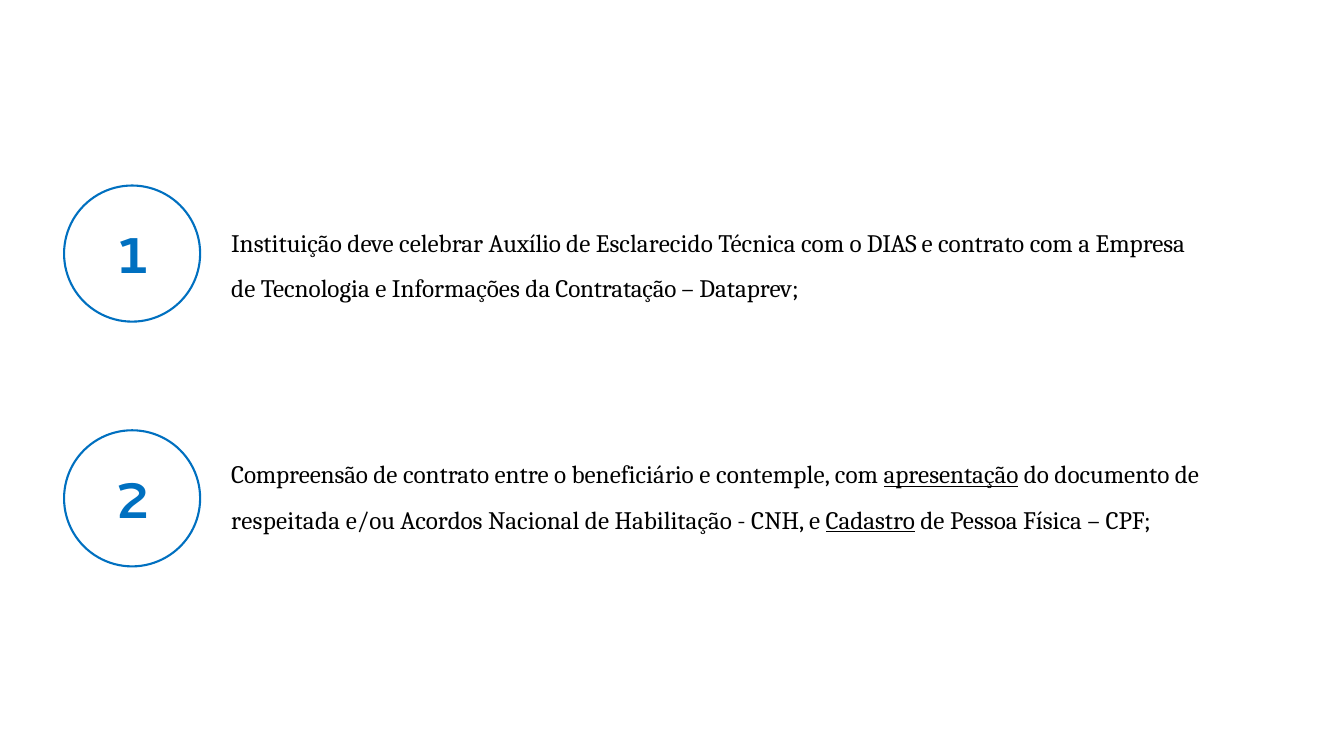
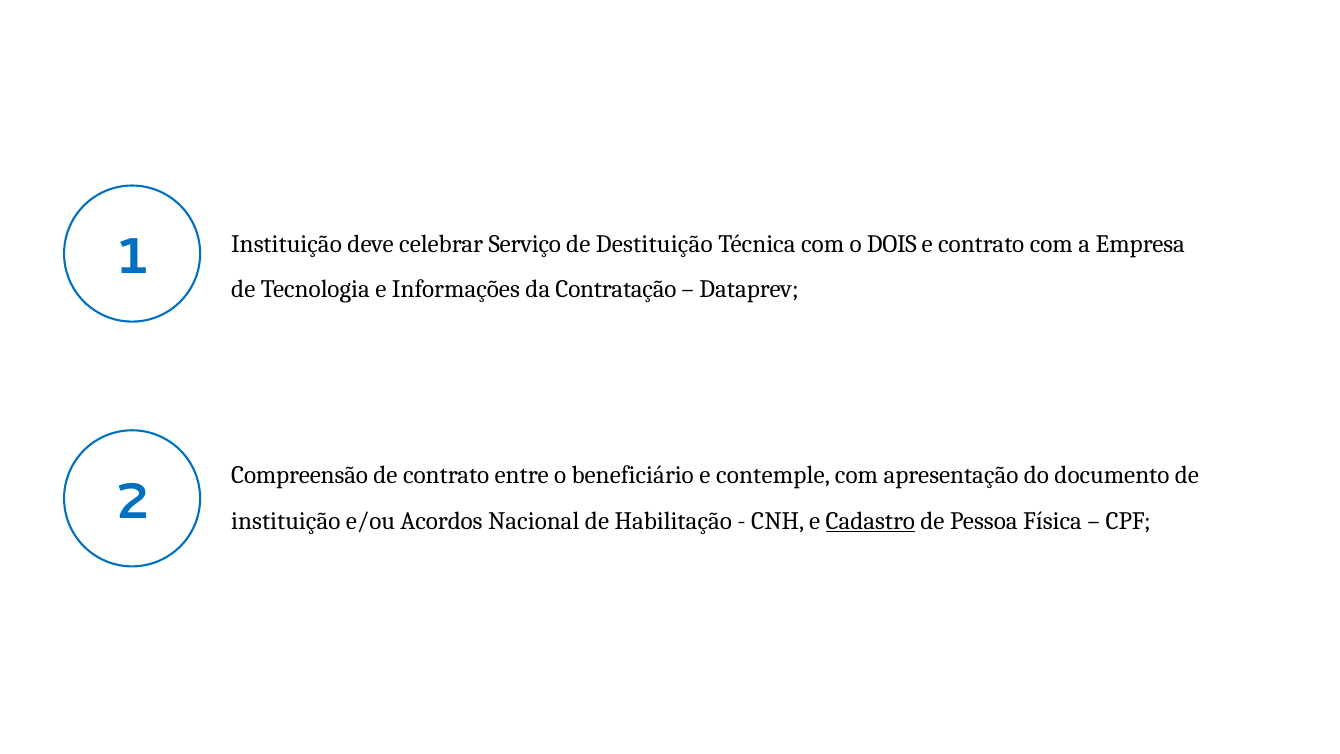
Auxílio: Auxílio -> Serviço
Esclarecido: Esclarecido -> Destituição
DIAS: DIAS -> DOIS
apresentação underline: present -> none
respeitada at (286, 521): respeitada -> instituição
